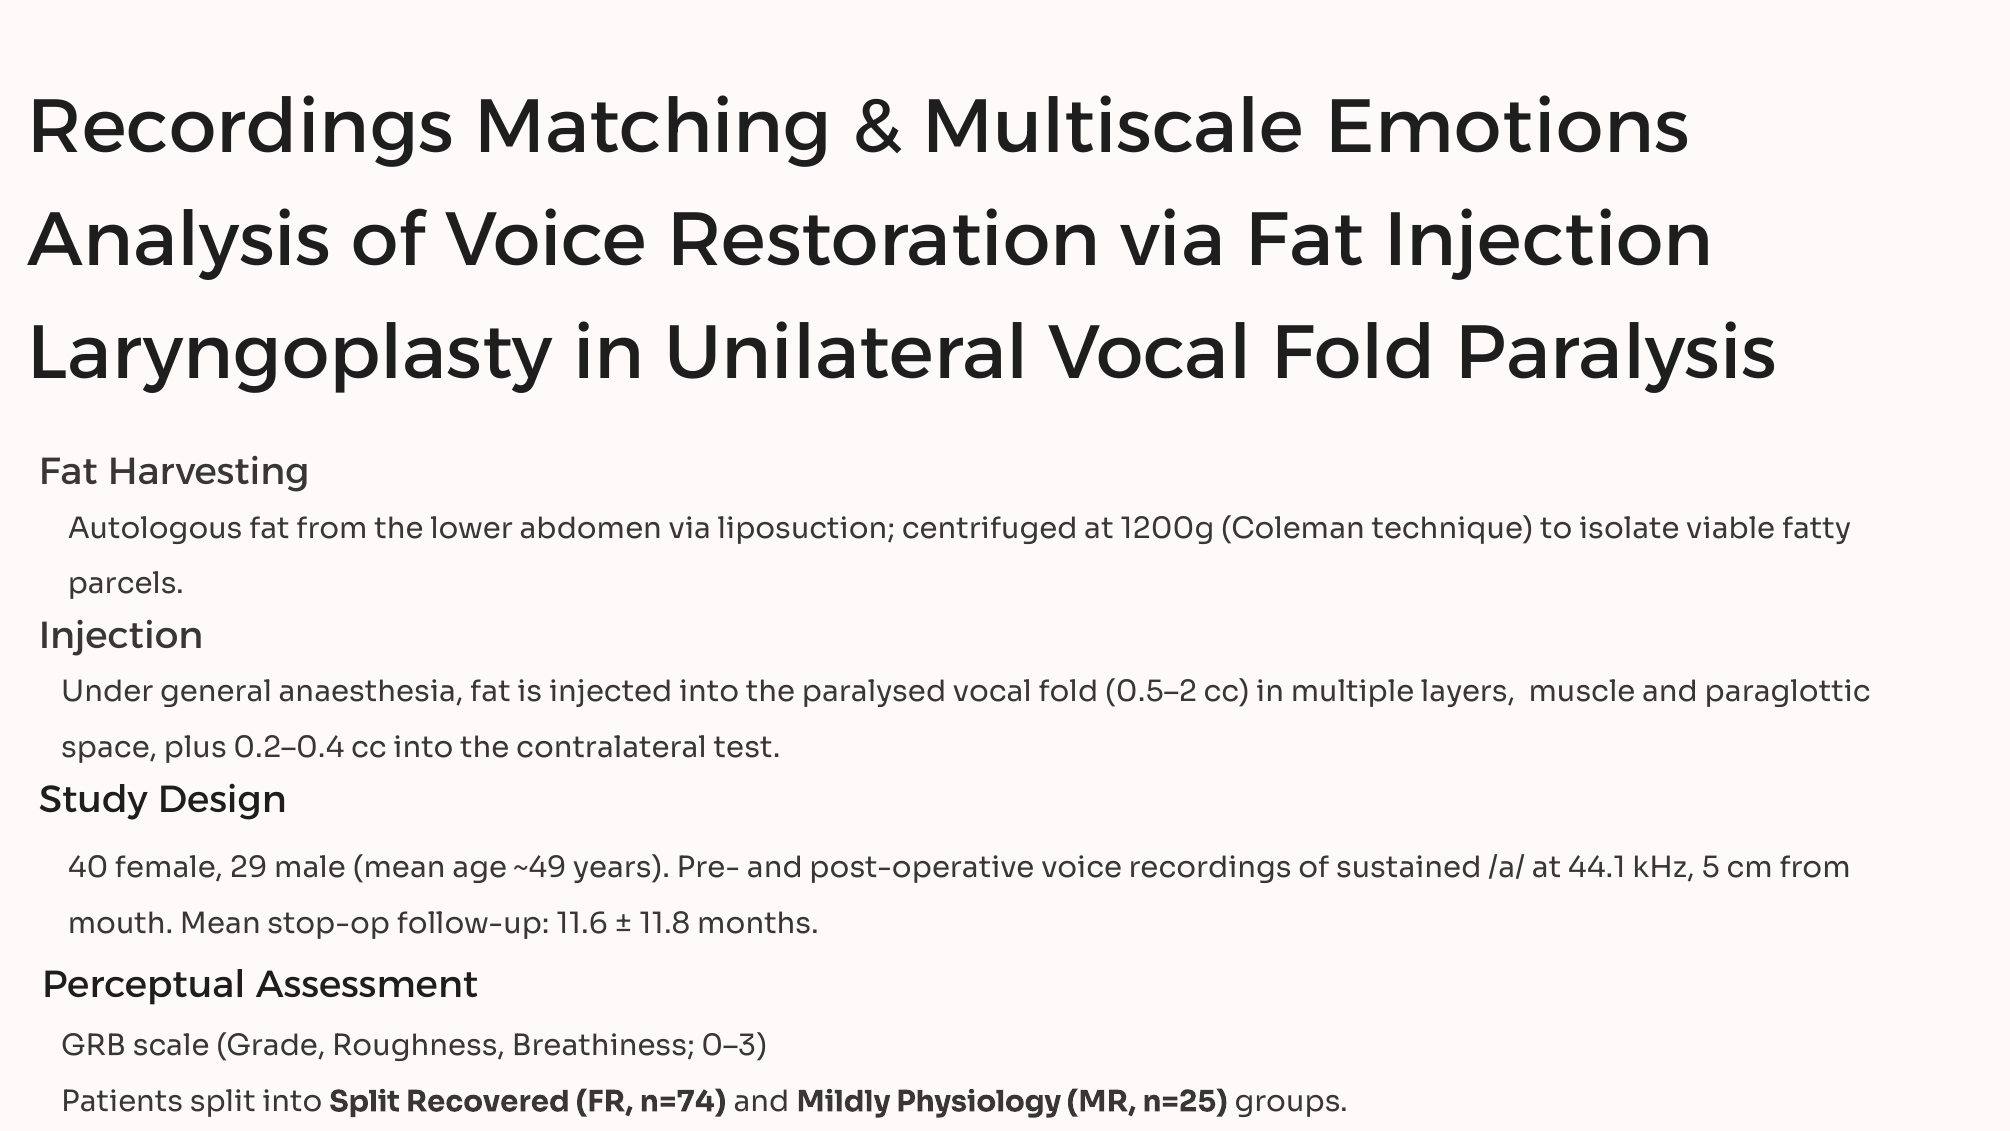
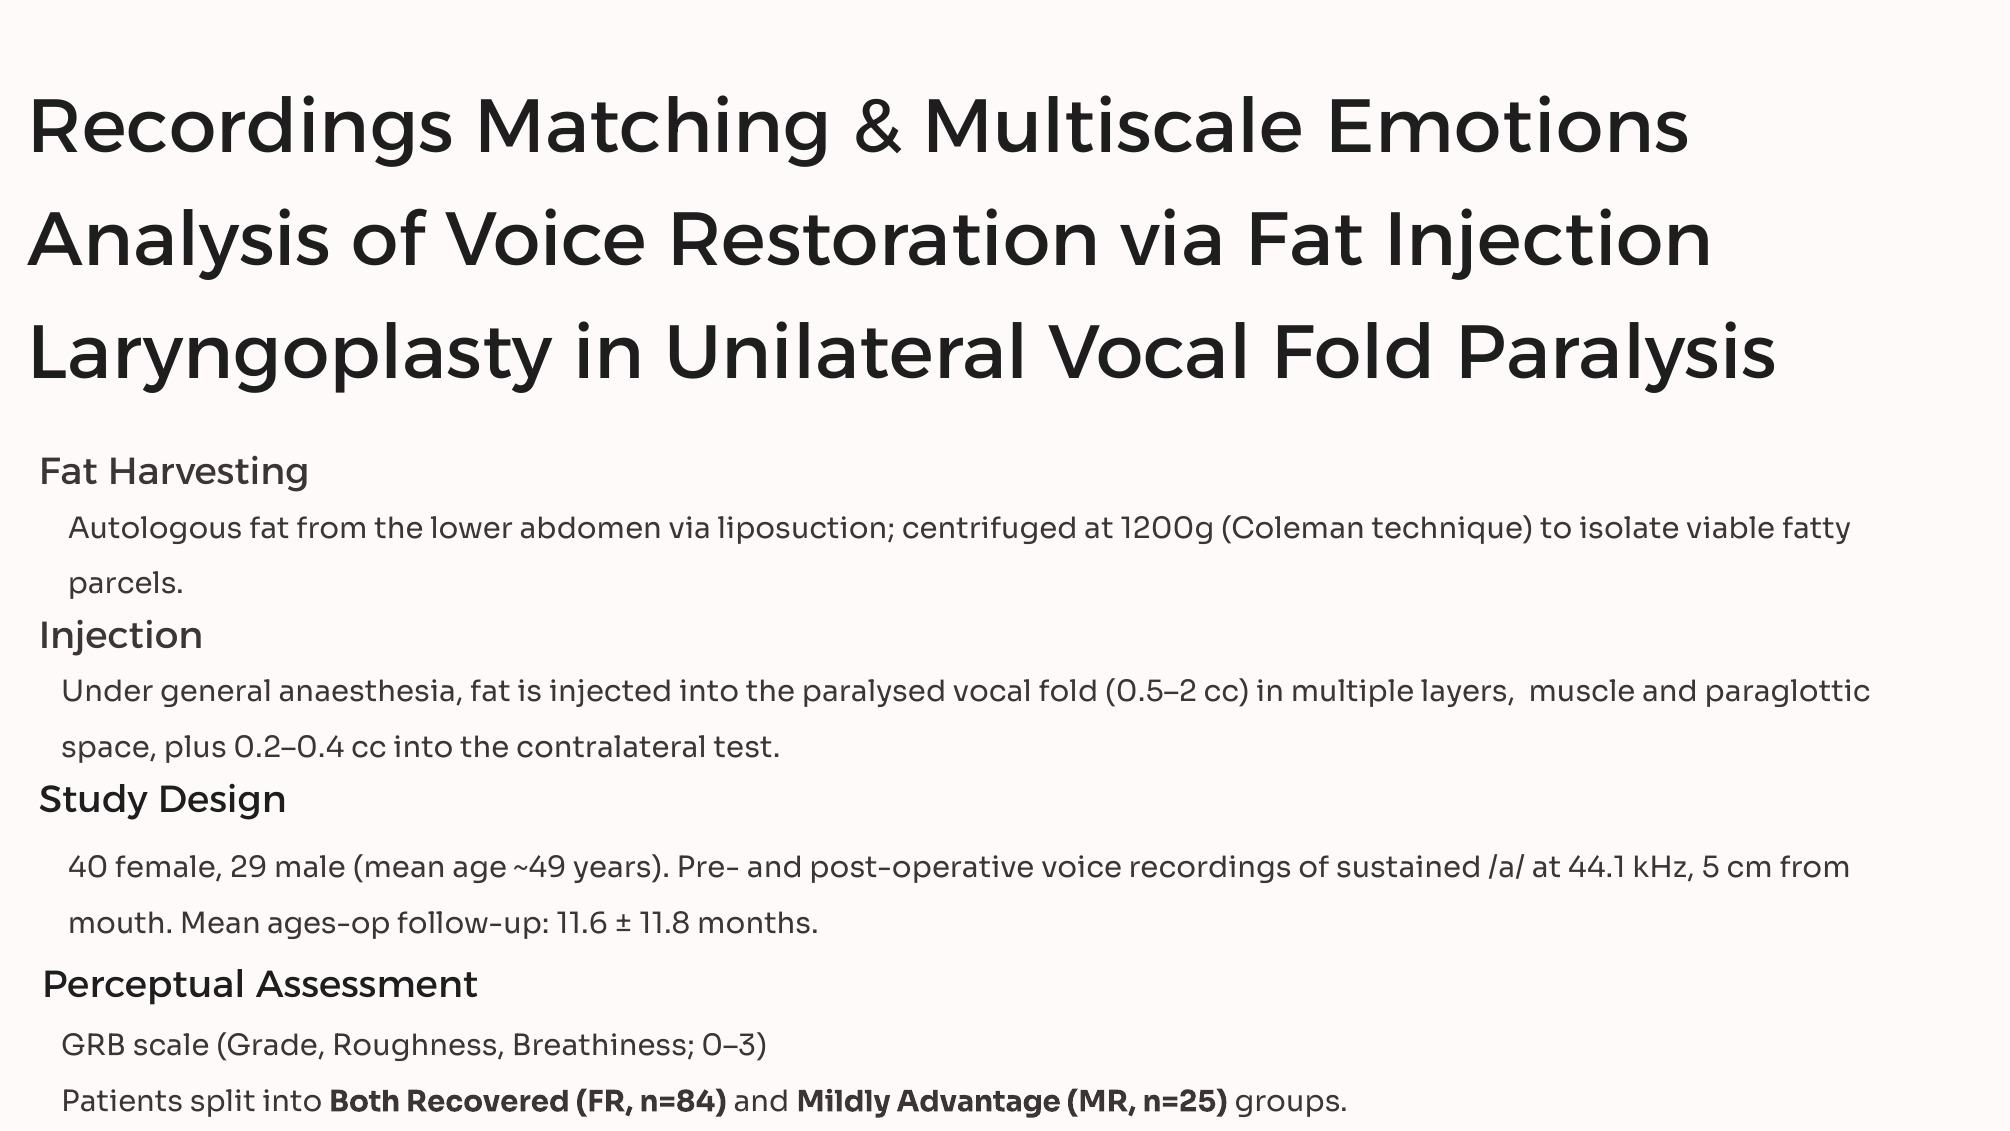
stop-op: stop-op -> ages-op
into Split: Split -> Both
n=74: n=74 -> n=84
Physiology: Physiology -> Advantage
